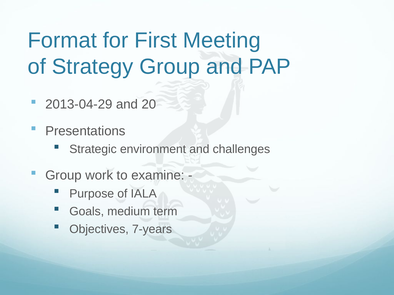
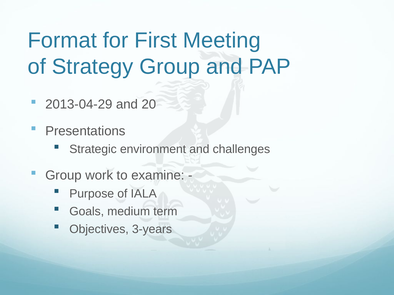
7-years: 7-years -> 3-years
